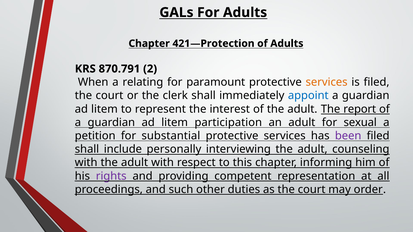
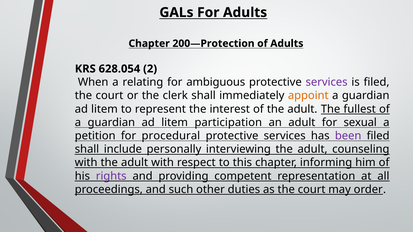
421—Protection: 421—Protection -> 200—Protection
870.791: 870.791 -> 628.054
paramount: paramount -> ambiguous
services at (327, 82) colour: orange -> purple
appoint colour: blue -> orange
report: report -> fullest
substantial: substantial -> procedural
